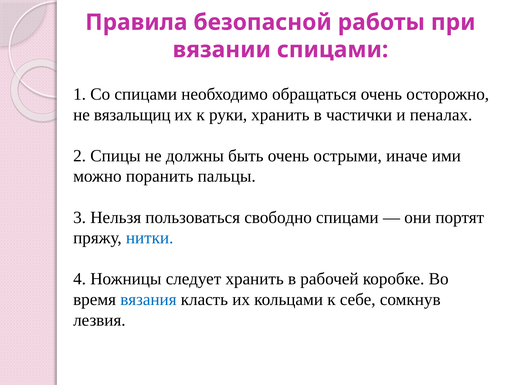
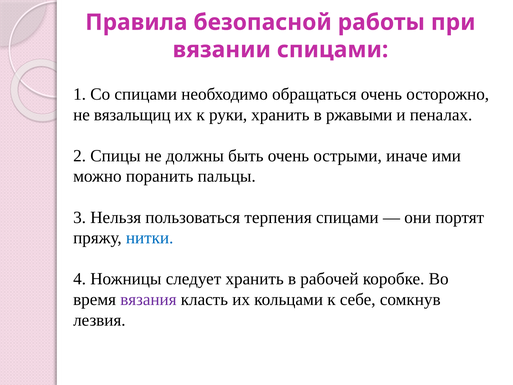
частички: частички -> ржавыми
свободно: свободно -> терпения
вязания colour: blue -> purple
